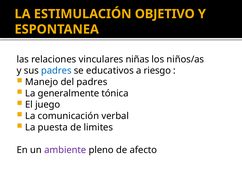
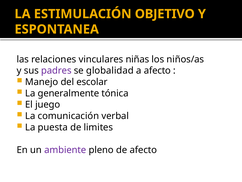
padres at (56, 70) colour: blue -> purple
educativos: educativos -> globalidad
a riesgo: riesgo -> afecto
del padres: padres -> escolar
